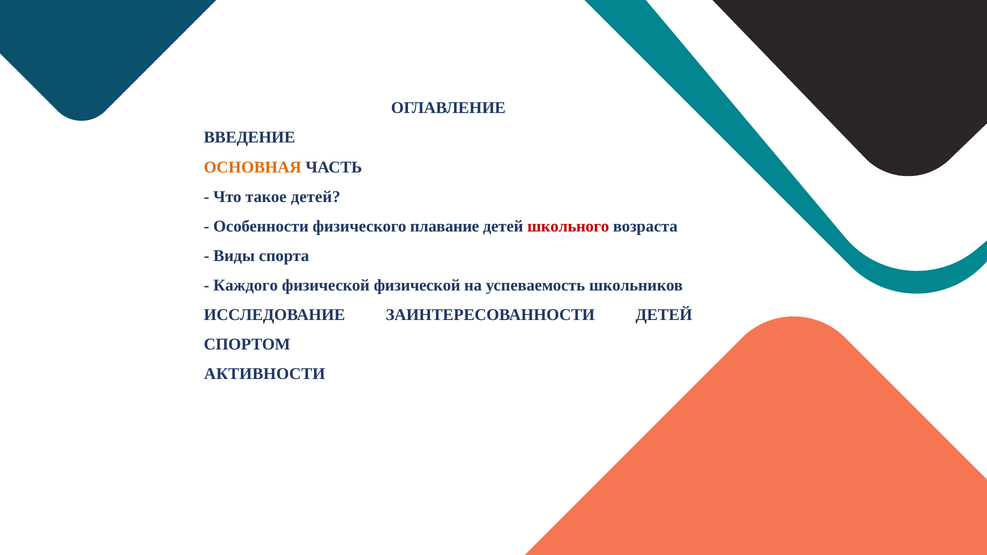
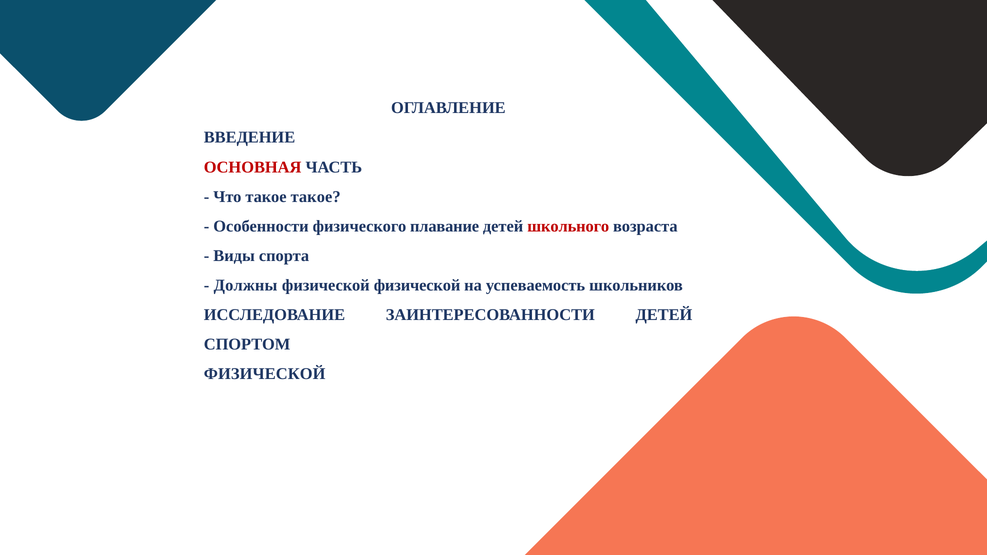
ОСНОВНАЯ colour: orange -> red
такое детей: детей -> такое
Каждого: Каждого -> Должны
АКТИВНОСТИ at (265, 374): АКТИВНОСТИ -> ФИЗИЧЕСКОЙ
